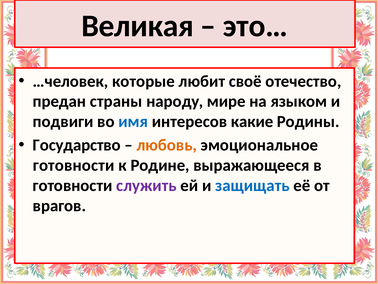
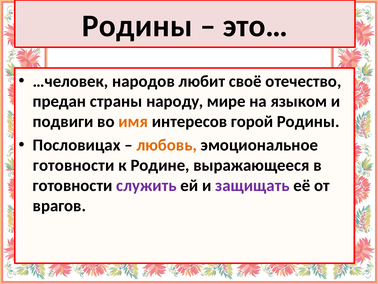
Великая at (138, 26): Великая -> Родины
которые: которые -> народов
имя colour: blue -> orange
какие: какие -> горой
Государство: Государство -> Пословицах
защищать colour: blue -> purple
